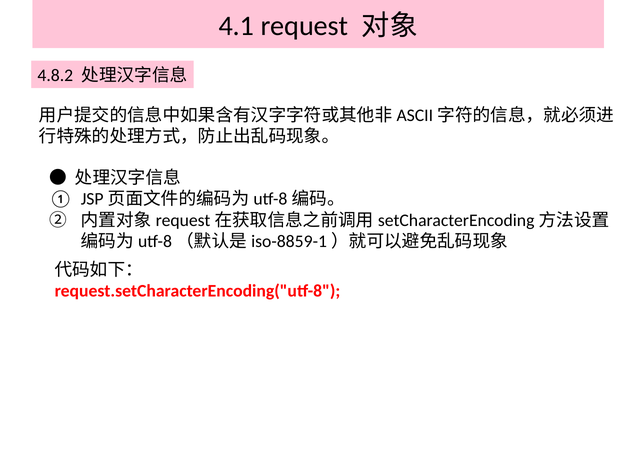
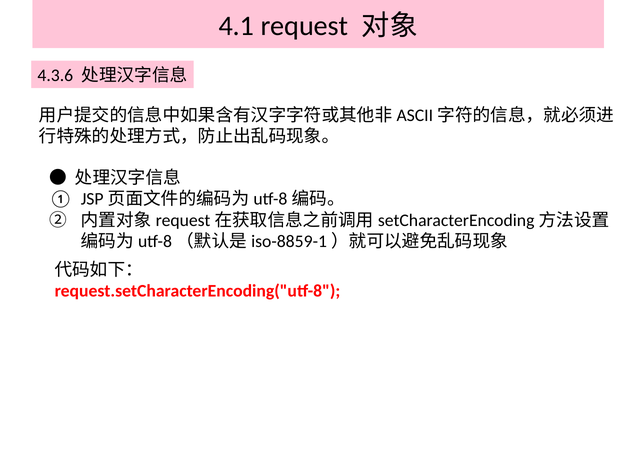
4.8.2: 4.8.2 -> 4.3.6
